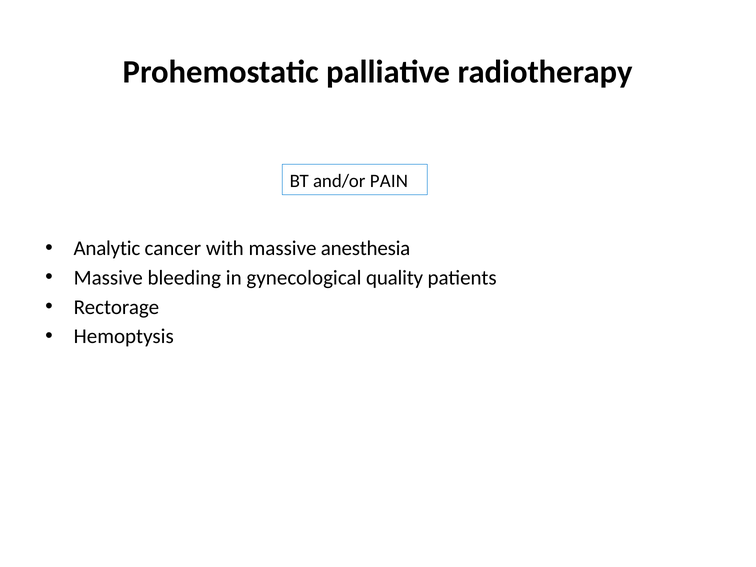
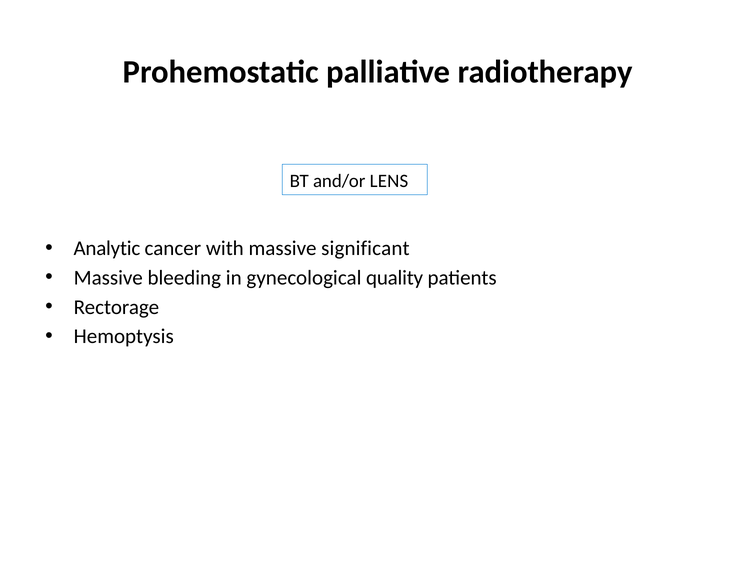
PAIN: PAIN -> LENS
anesthesia: anesthesia -> significant
